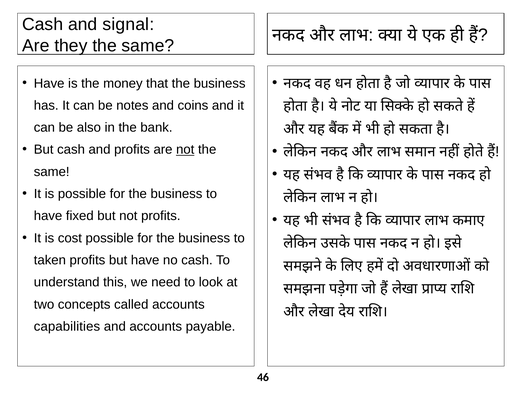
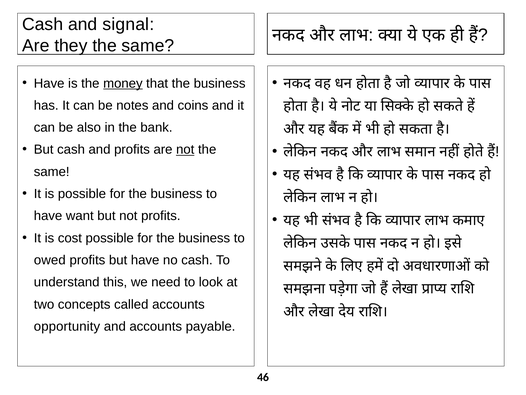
money underline: none -> present
fixed: fixed -> want
taken: taken -> owed
capabilities: capabilities -> opportunity
